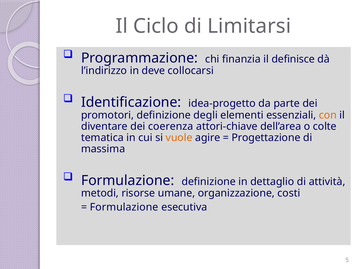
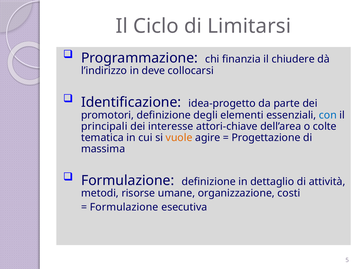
definisce: definisce -> chiudere
con colour: orange -> blue
diventare: diventare -> principali
coerenza: coerenza -> interesse
